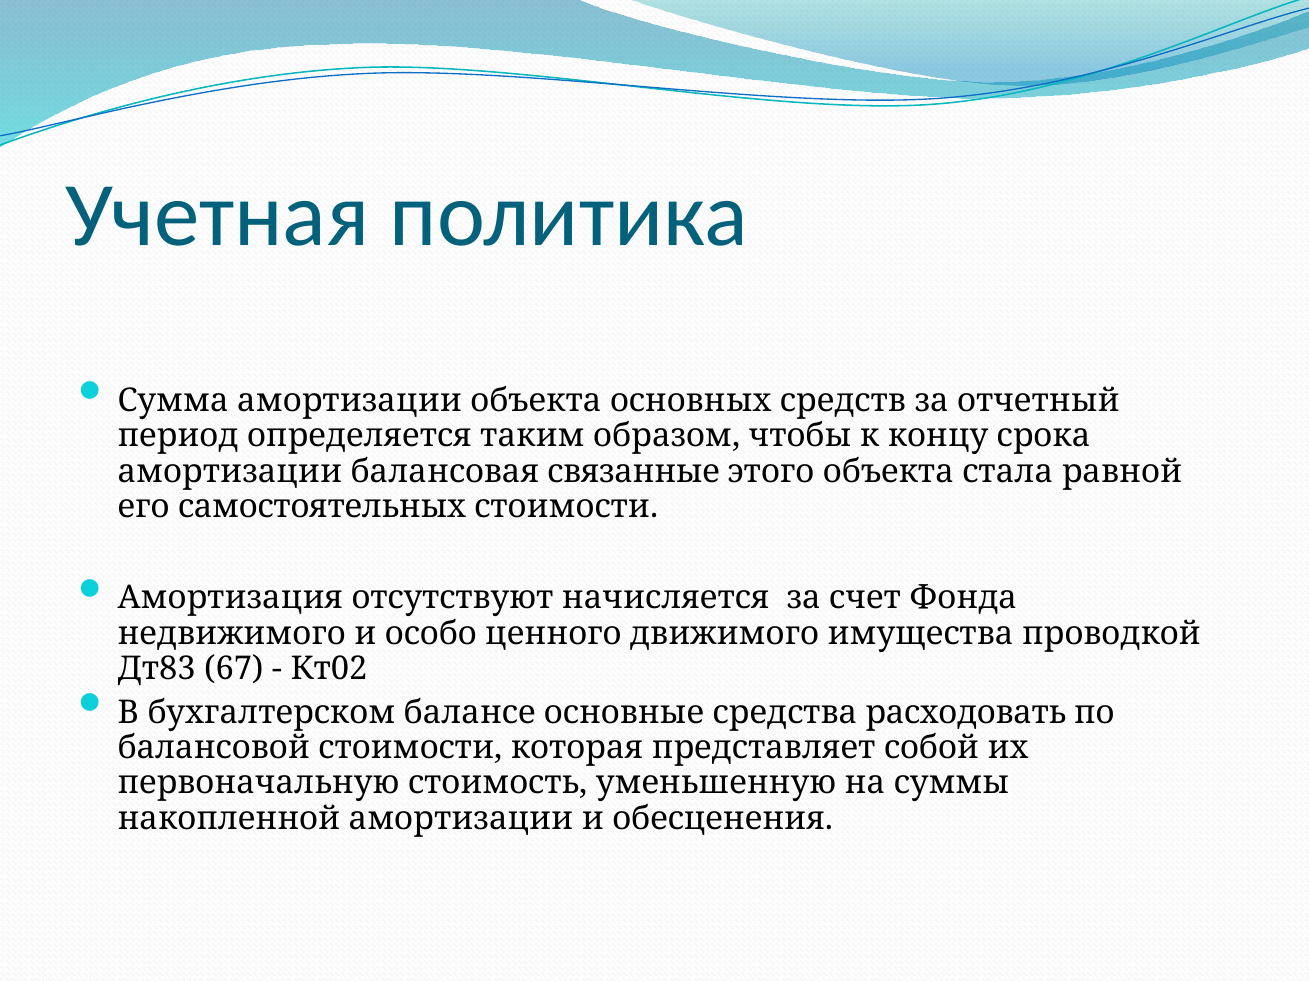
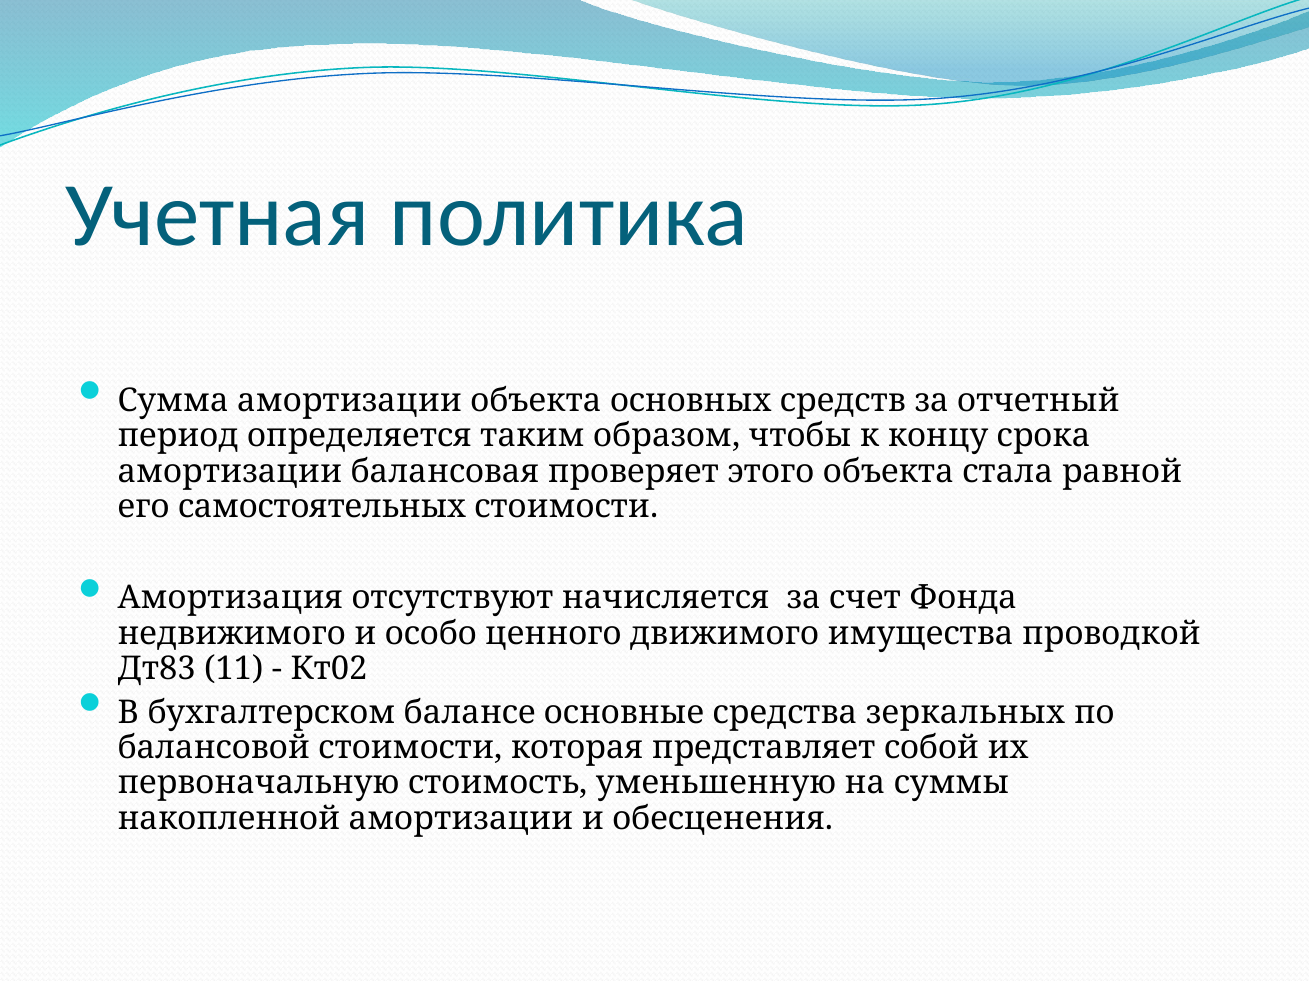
связанные: связанные -> проверяет
67: 67 -> 11
расходовать: расходовать -> зеркальных
